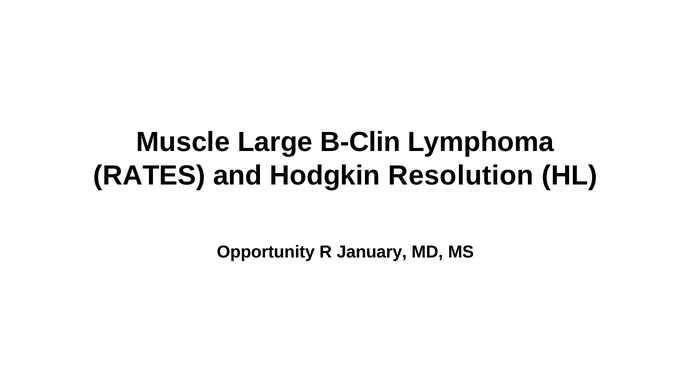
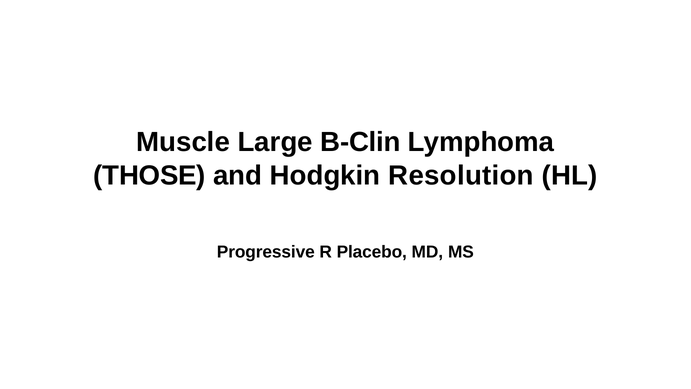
RATES: RATES -> THOSE
Opportunity: Opportunity -> Progressive
January: January -> Placebo
